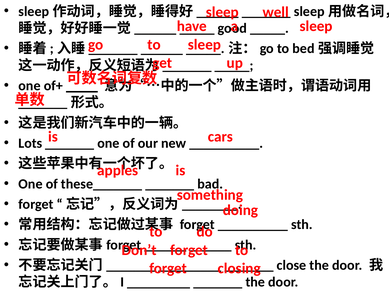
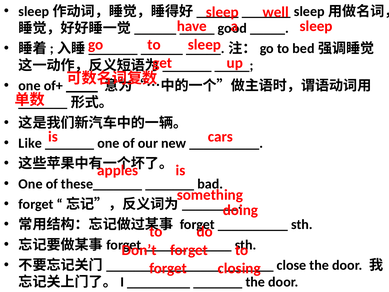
Lots: Lots -> Like
